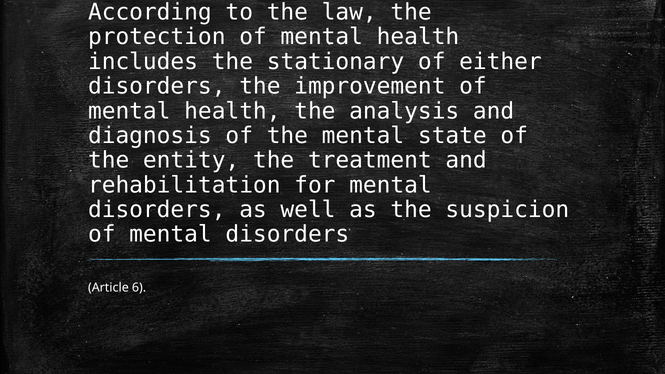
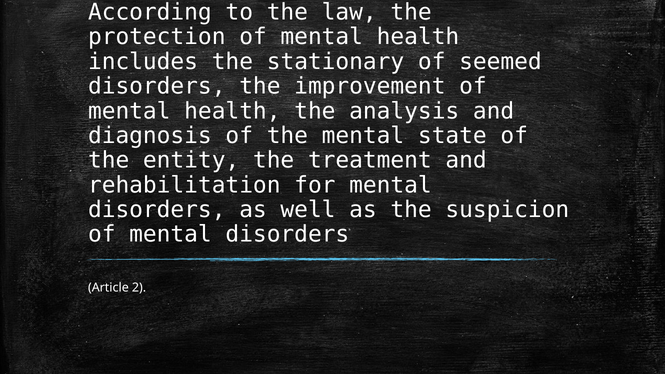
either: either -> seemed
6: 6 -> 2
